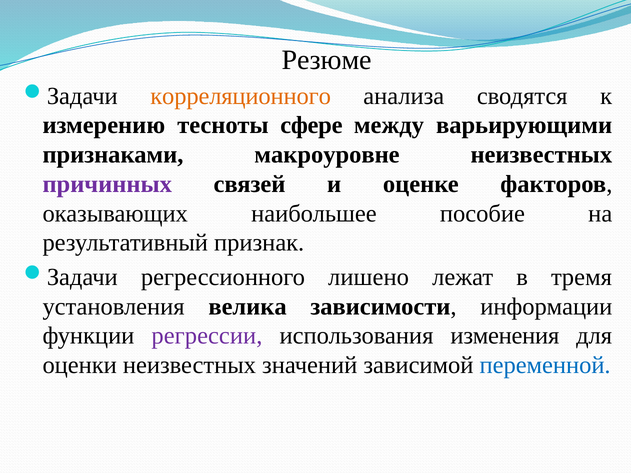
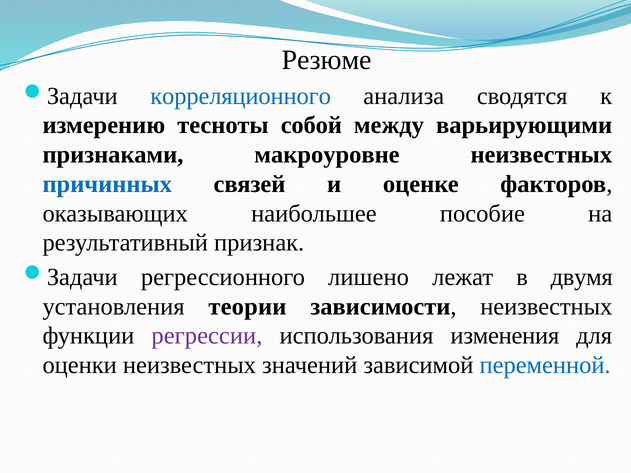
корреляционного colour: orange -> blue
сфере: сфере -> собой
причинных colour: purple -> blue
тремя: тремя -> двумя
велика: велика -> теории
зависимости информации: информации -> неизвестных
